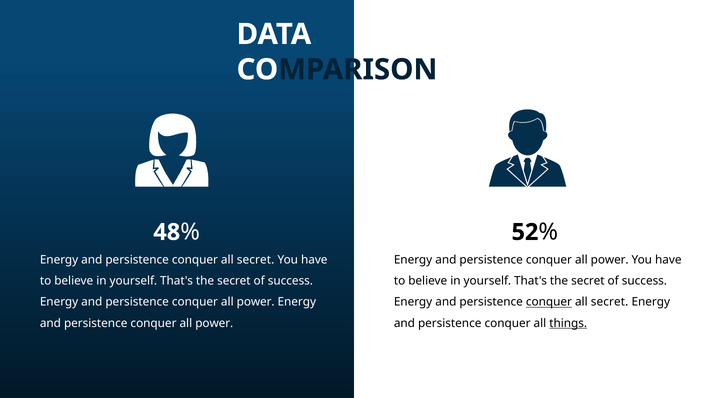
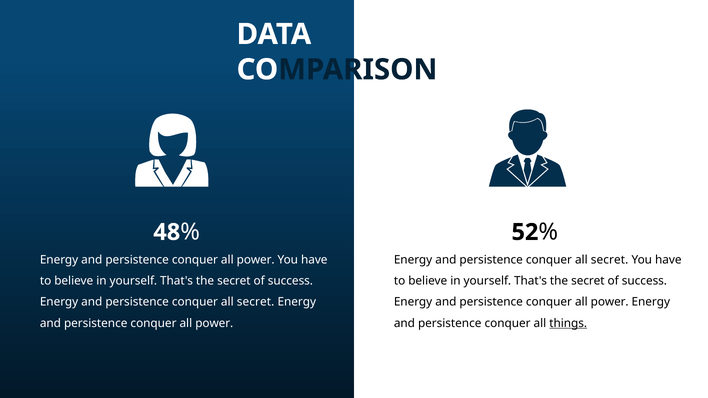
secret at (256, 260): secret -> power
power at (610, 260): power -> secret
power at (256, 302): power -> secret
conquer at (549, 302) underline: present -> none
secret at (610, 302): secret -> power
